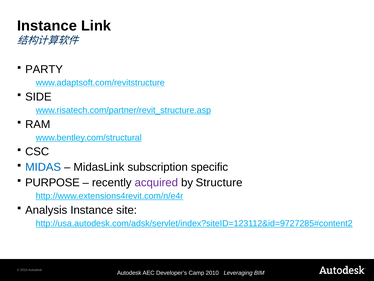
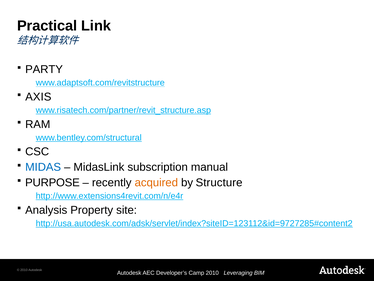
Instance at (47, 26): Instance -> Practical
SIDE: SIDE -> AXIS
specific: specific -> manual
acquired colour: purple -> orange
Analysis Instance: Instance -> Property
